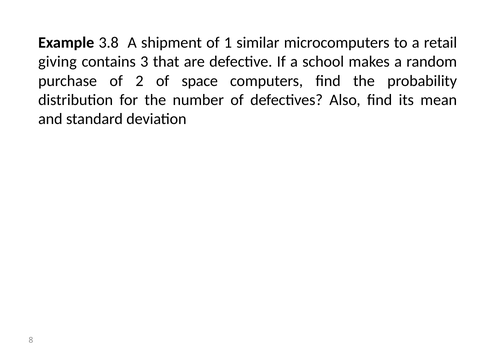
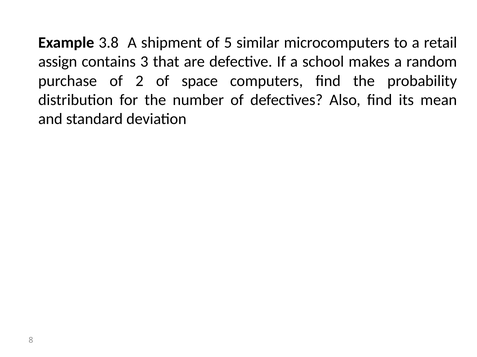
1: 1 -> 5
giving: giving -> assign
